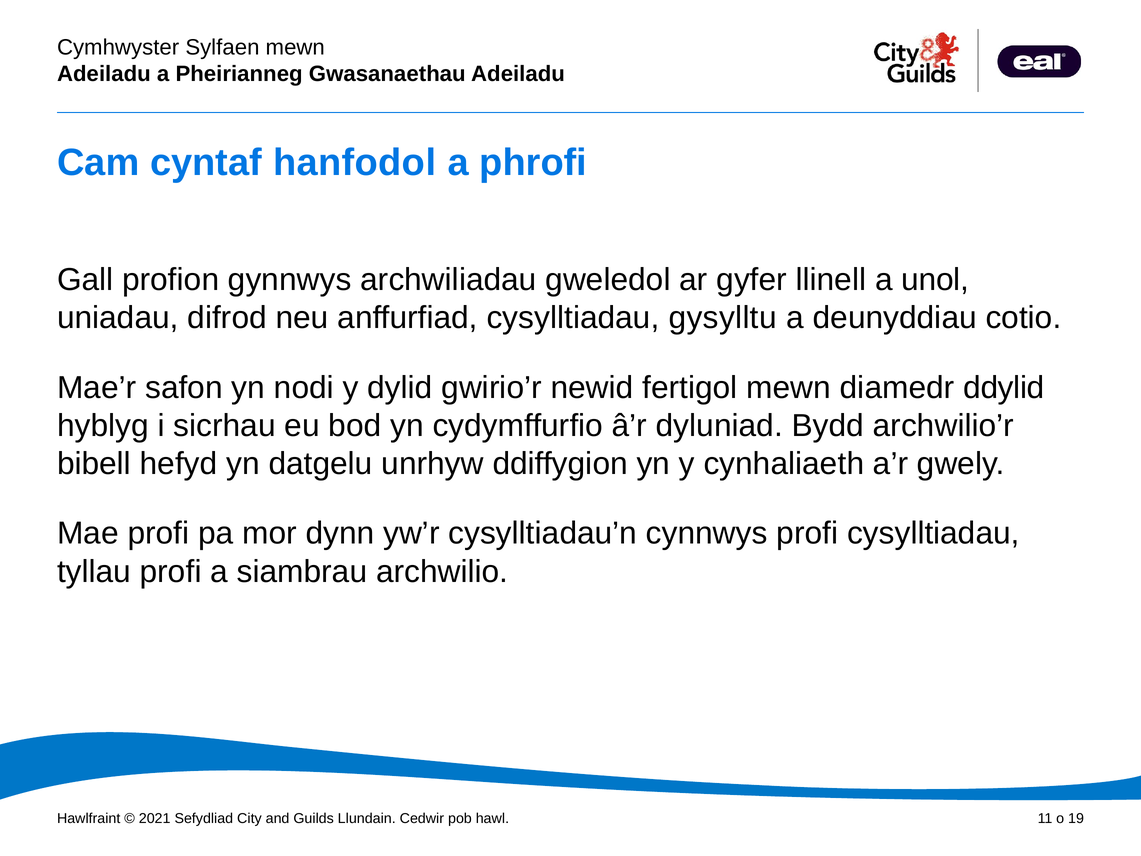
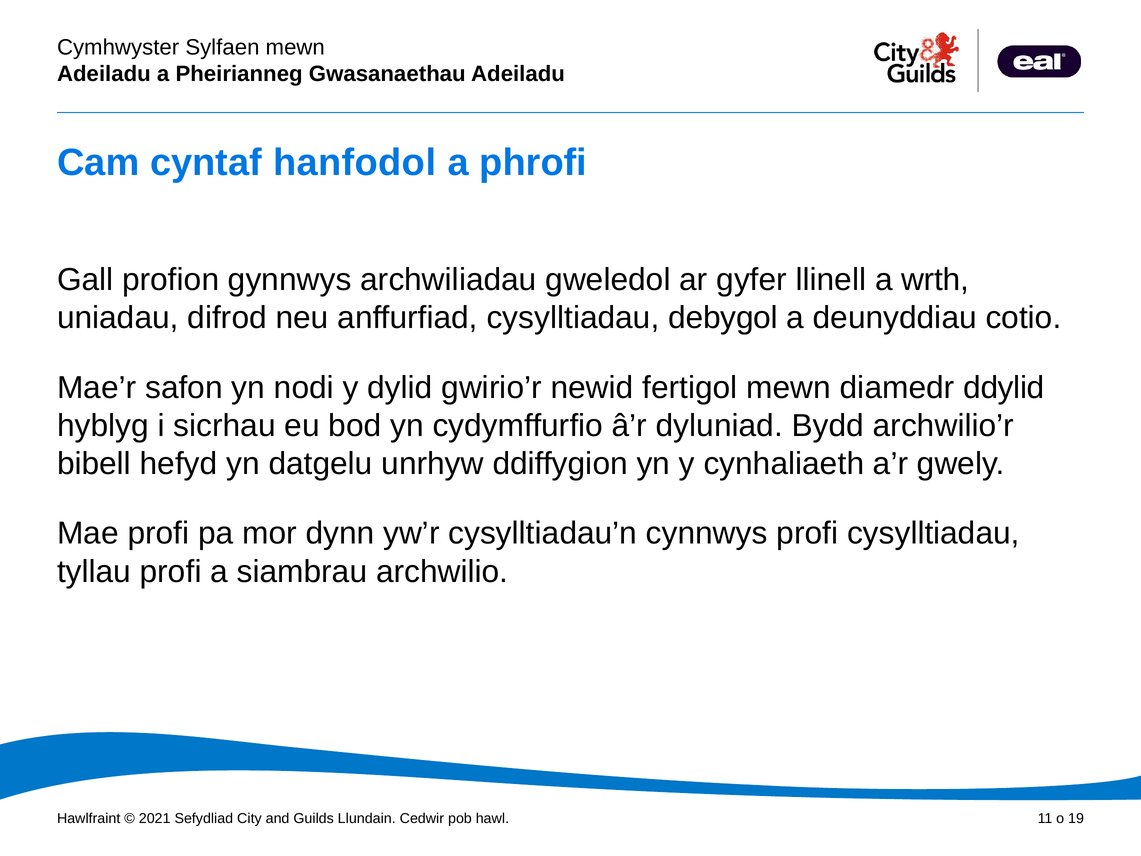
unol: unol -> wrth
gysylltu: gysylltu -> debygol
